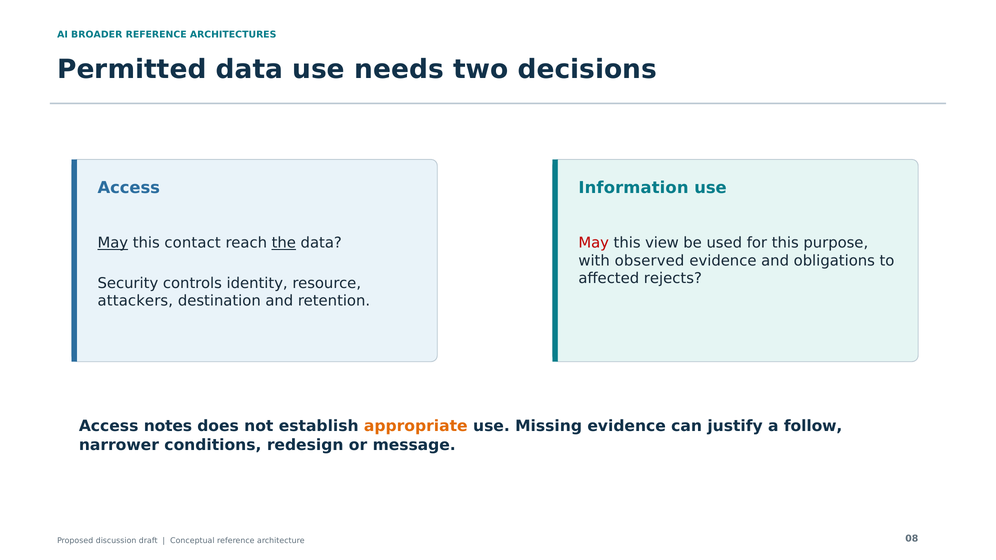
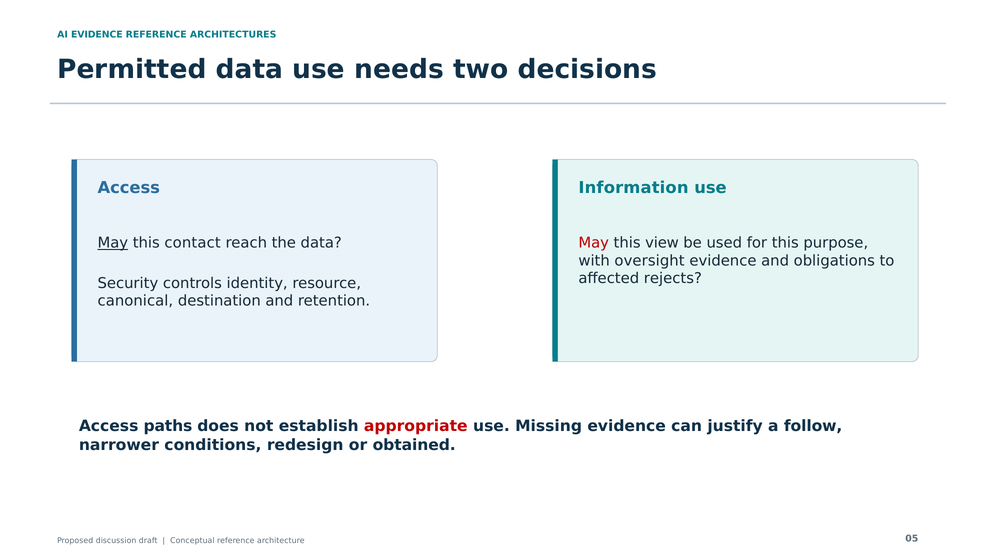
AI BROADER: BROADER -> EVIDENCE
the underline: present -> none
observed: observed -> oversight
attackers: attackers -> canonical
notes: notes -> paths
appropriate colour: orange -> red
message: message -> obtained
08: 08 -> 05
